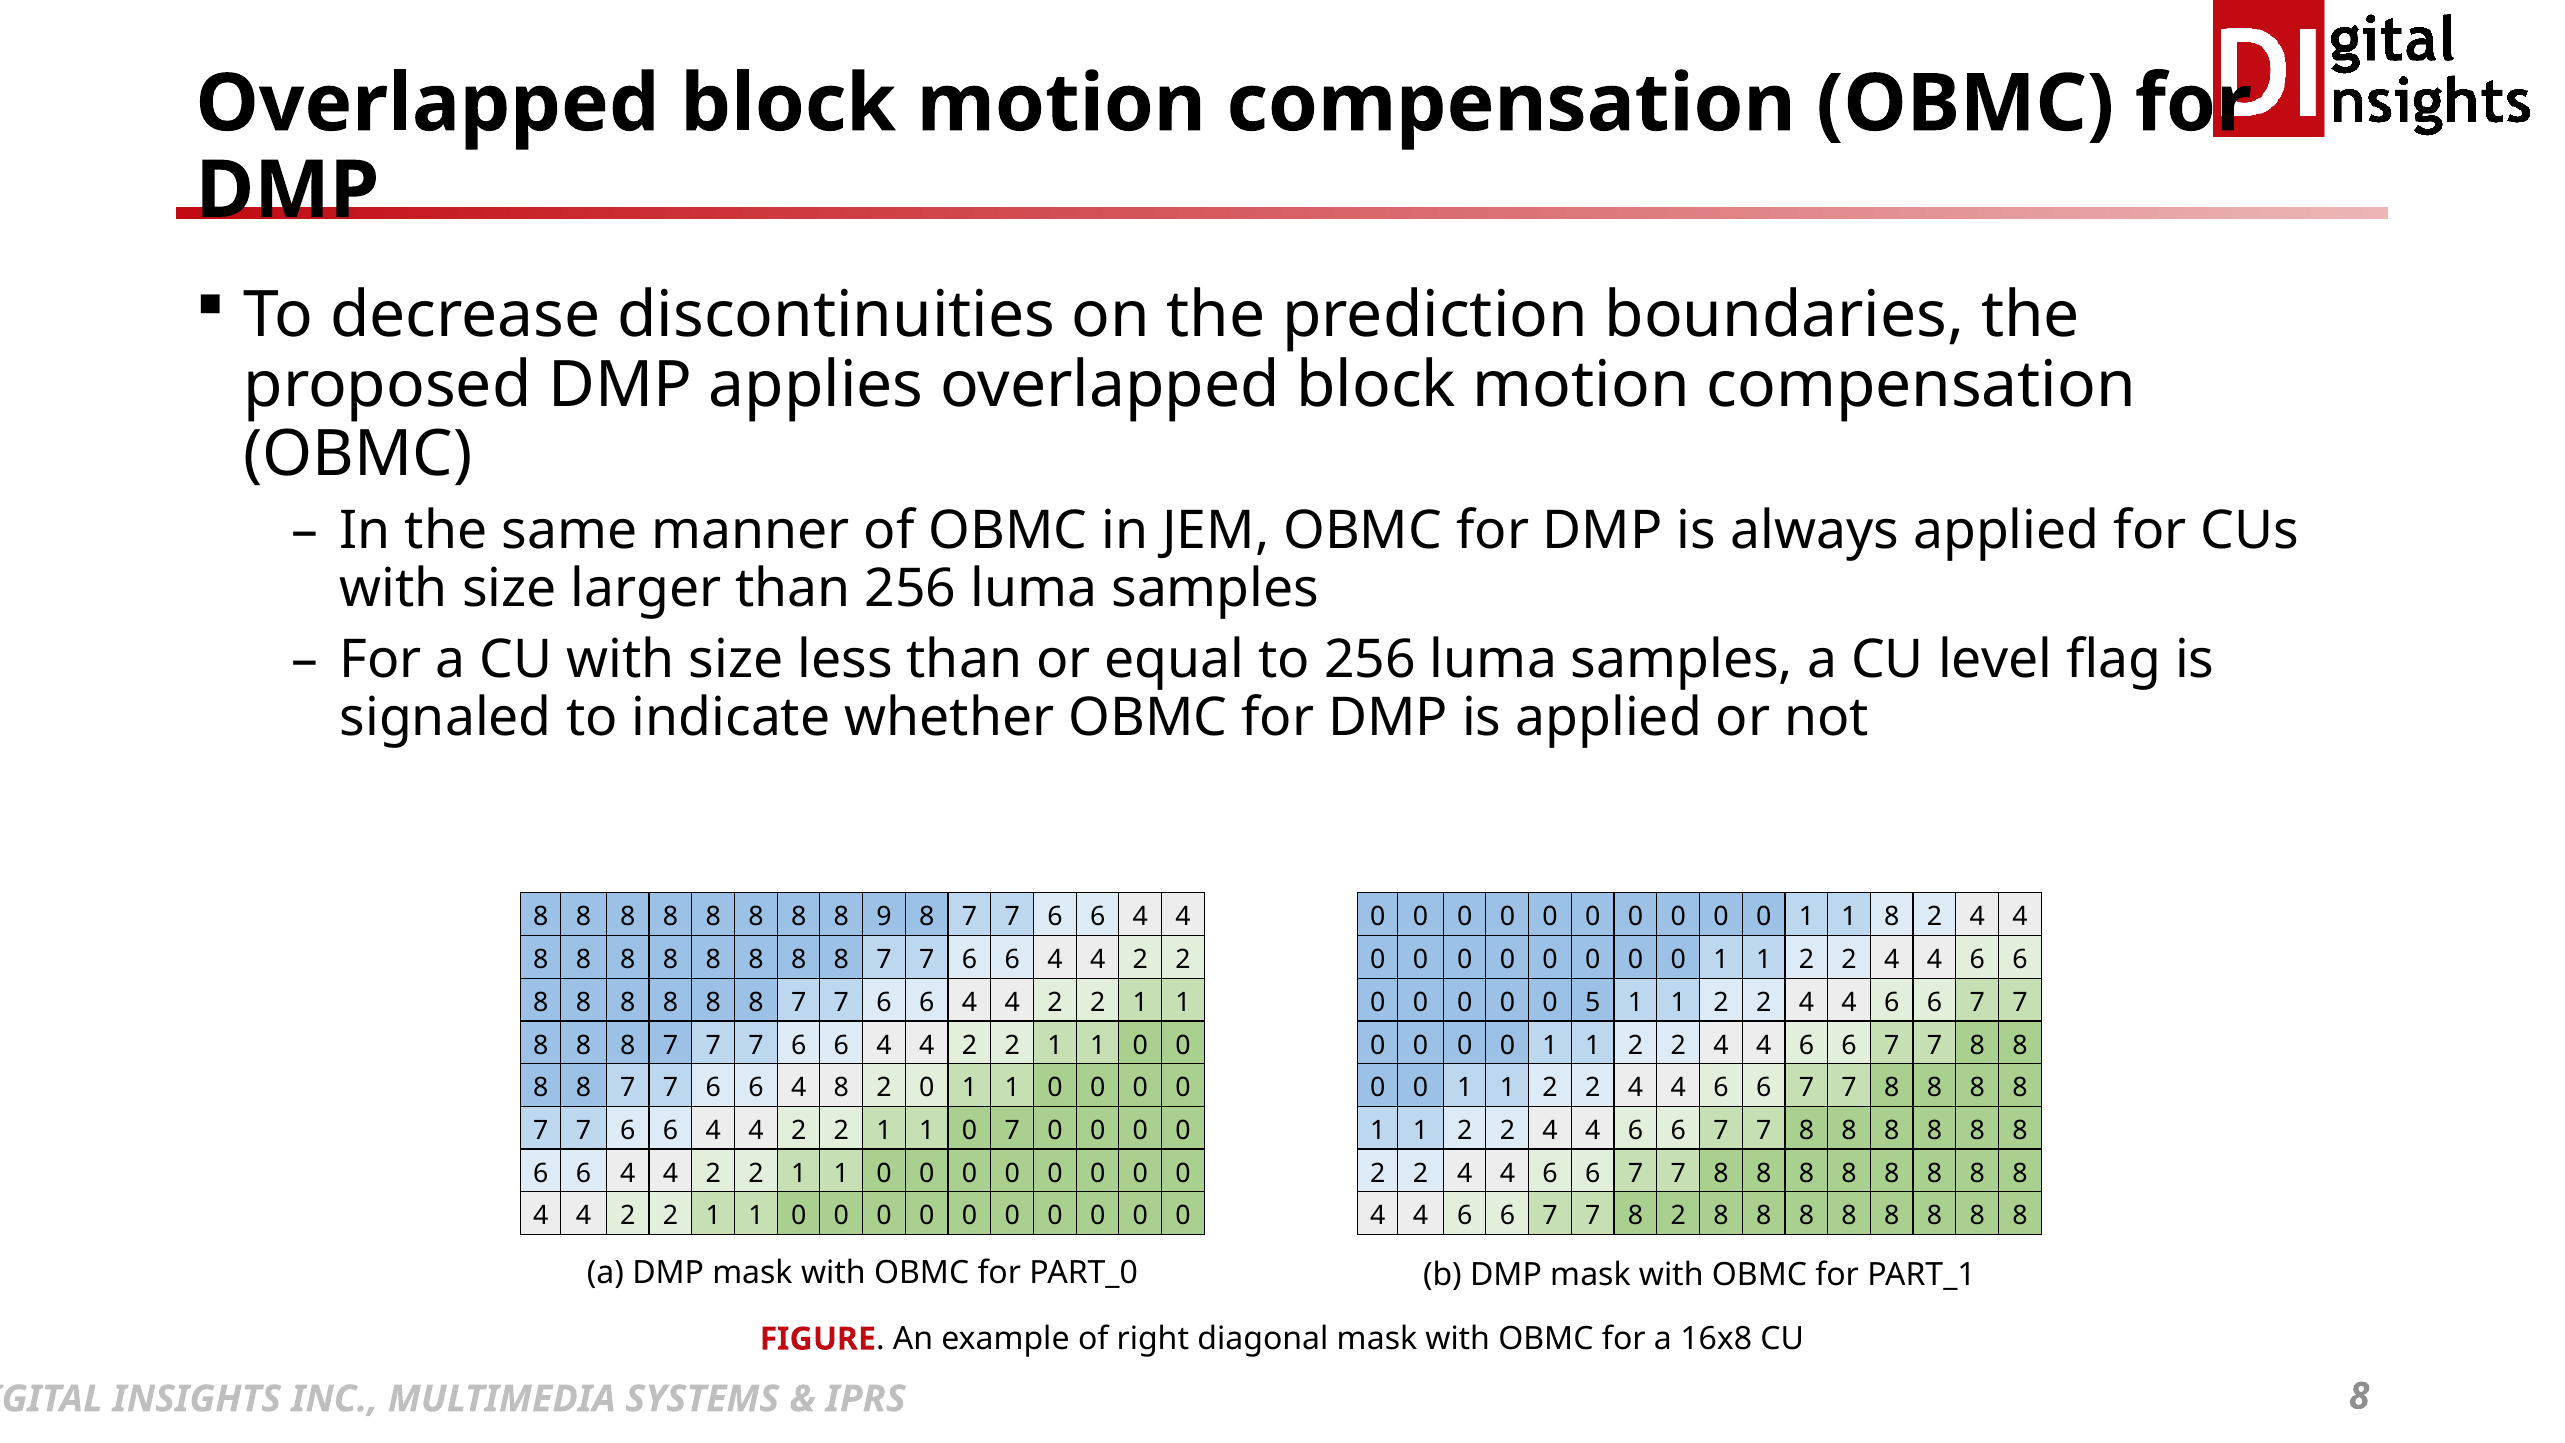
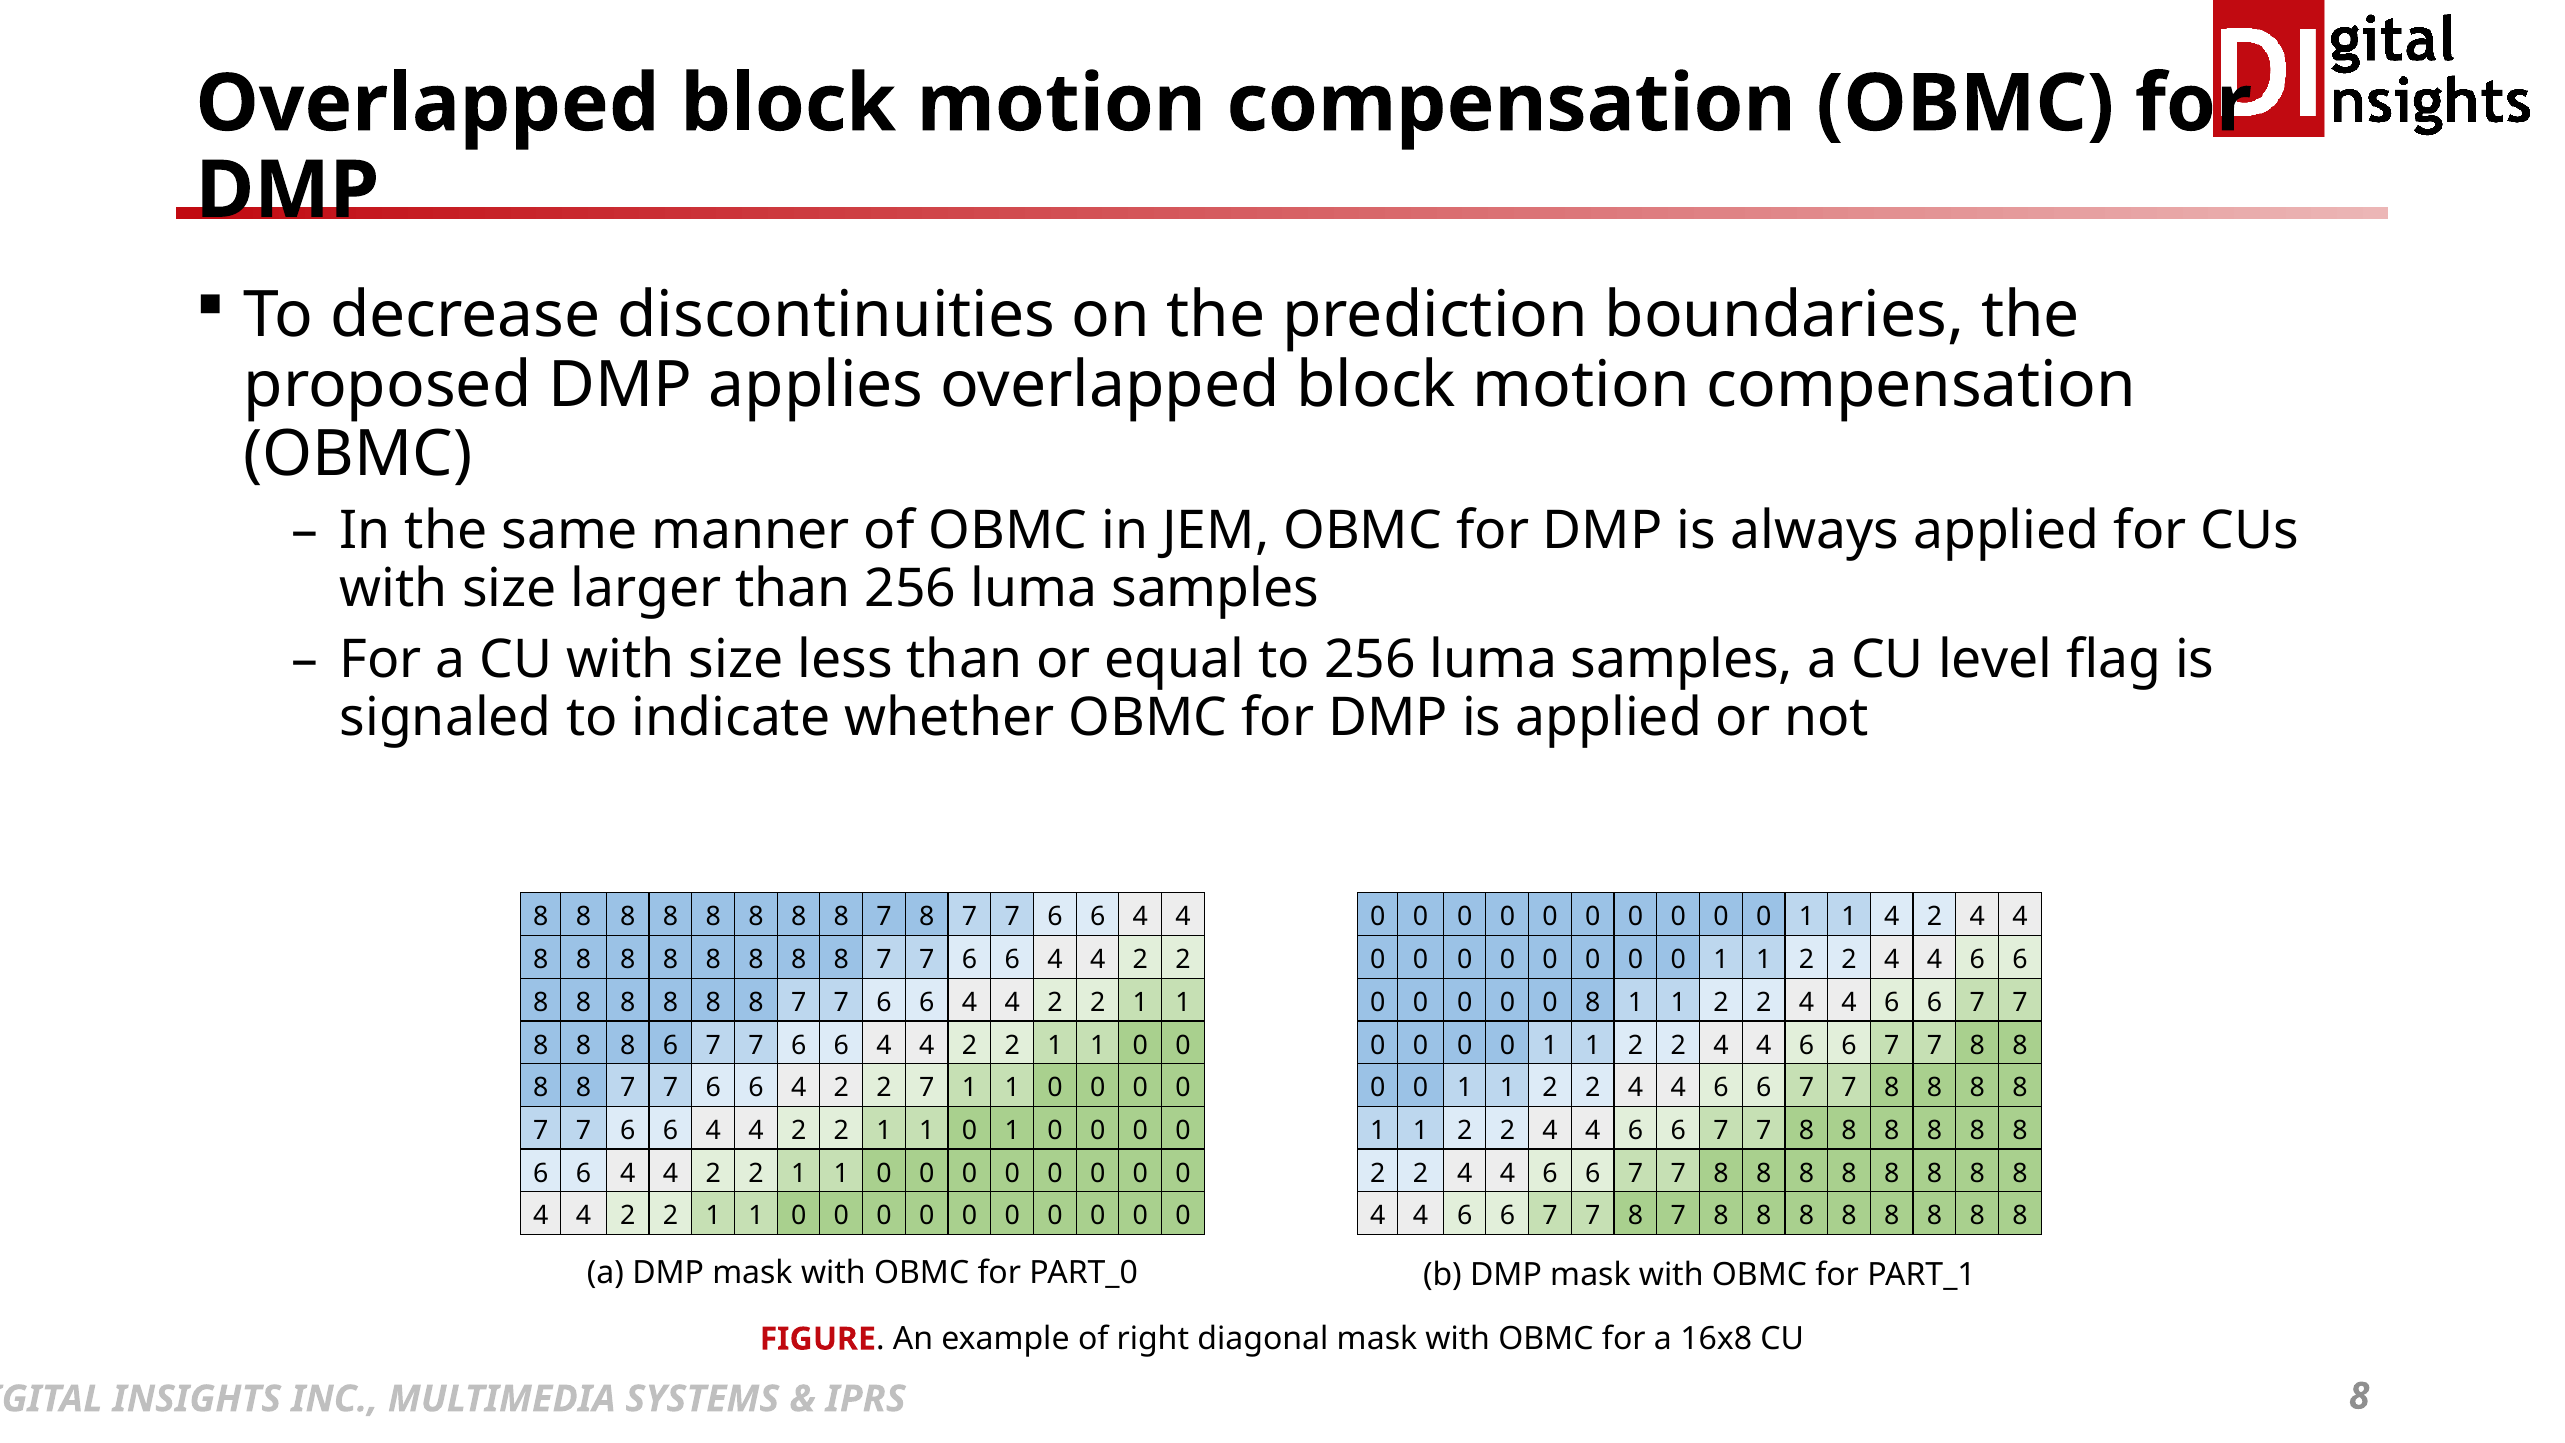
9 at (884, 917): 9 -> 7
0 1 1 8: 8 -> 4
0 0 0 5: 5 -> 8
7 at (670, 1045): 7 -> 6
6 4 8: 8 -> 2
2 0: 0 -> 7
1 0 7: 7 -> 1
7 7 8 2: 2 -> 7
